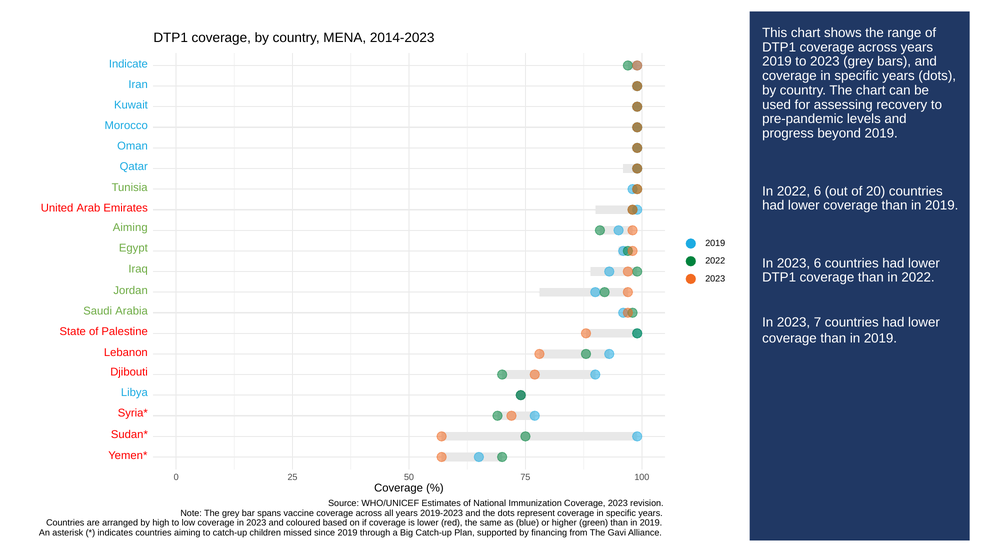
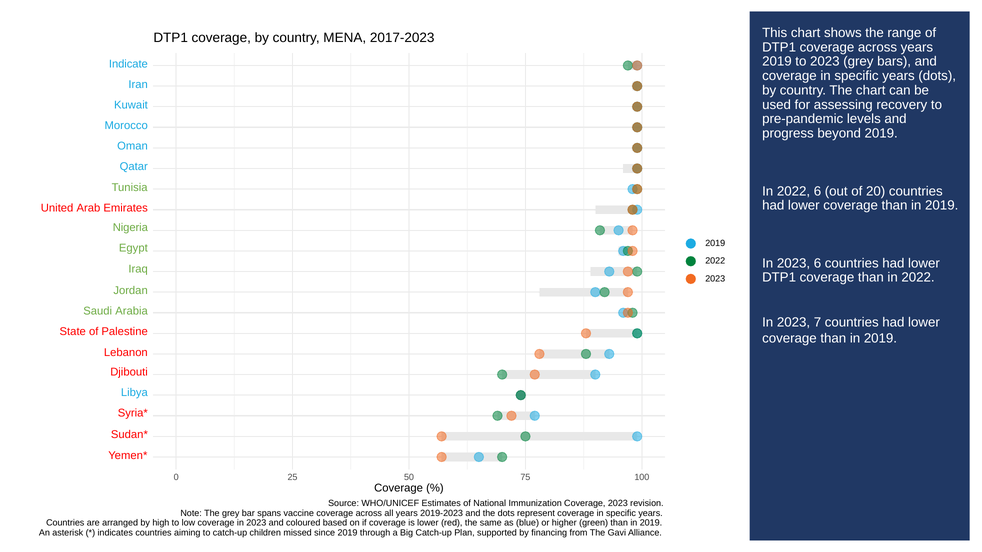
2014-2023: 2014-2023 -> 2017-2023
Aiming at (130, 228): Aiming -> Nigeria
